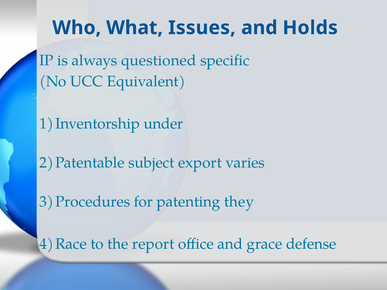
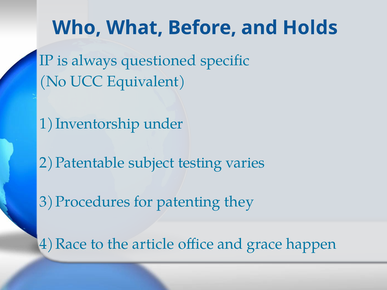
Issues: Issues -> Before
export: export -> testing
report: report -> article
defense: defense -> happen
